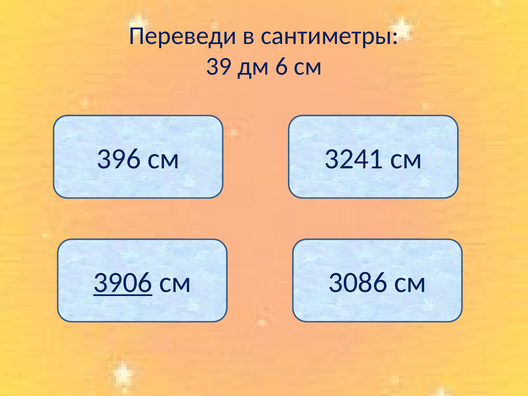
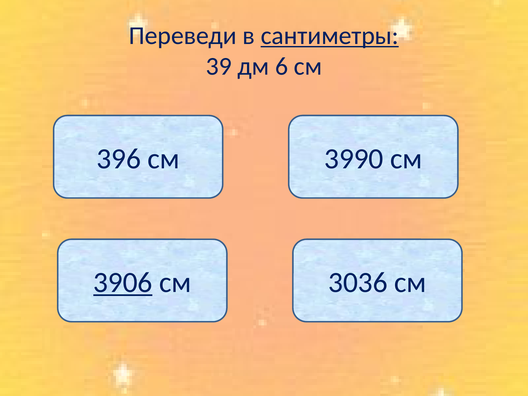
сантиметры underline: none -> present
3241: 3241 -> 3990
3086: 3086 -> 3036
